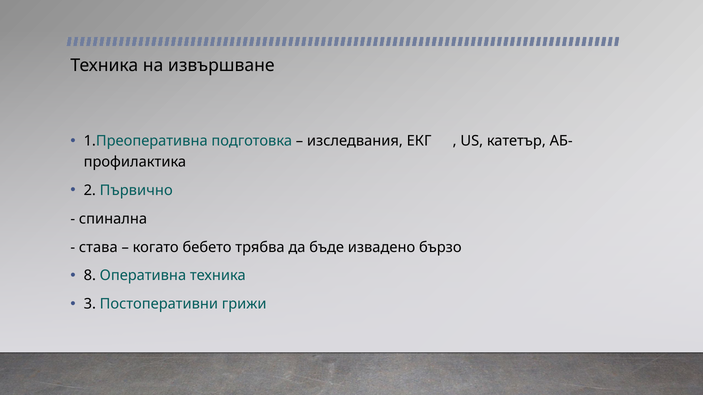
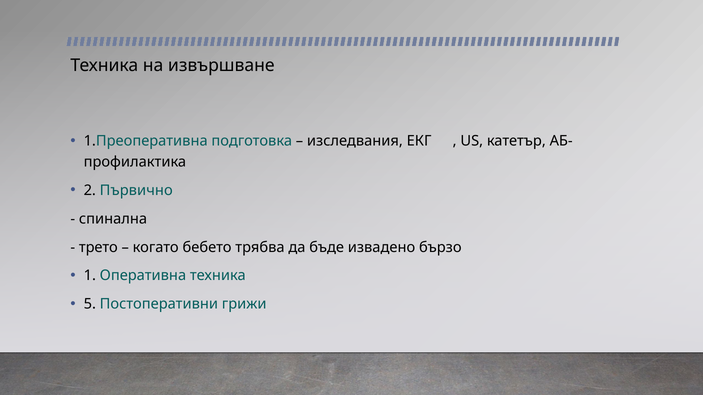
става: става -> трето
8: 8 -> 1
3: 3 -> 5
